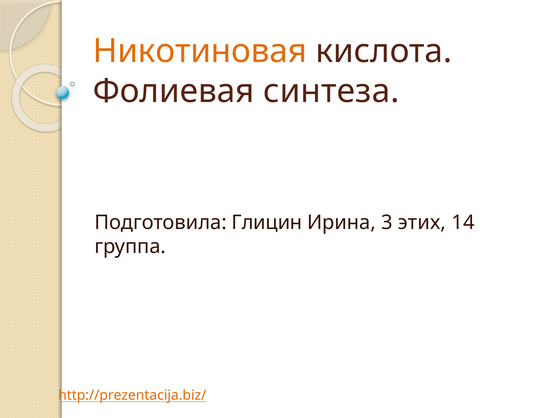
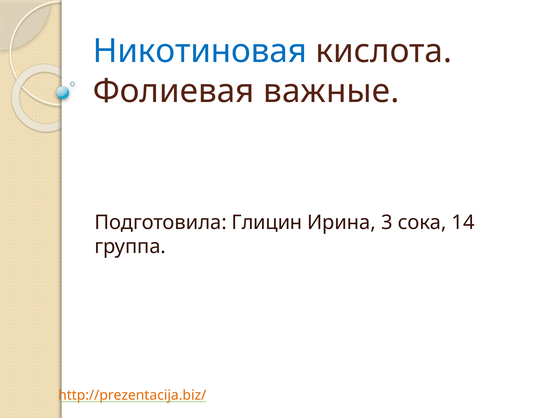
Никотиновая colour: orange -> blue
синтеза: синтеза -> важные
этих: этих -> сока
